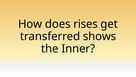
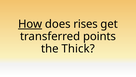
How underline: none -> present
shows: shows -> points
Inner: Inner -> Thick
